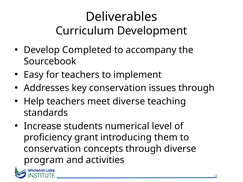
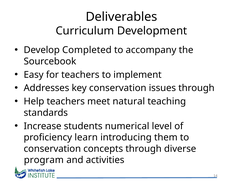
meet diverse: diverse -> natural
grant: grant -> learn
